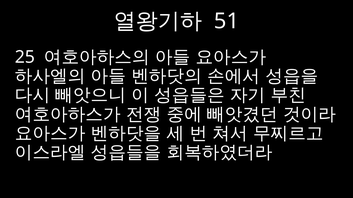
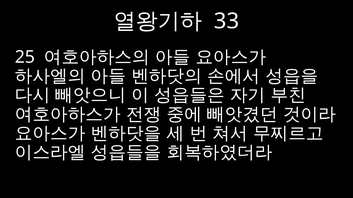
51: 51 -> 33
